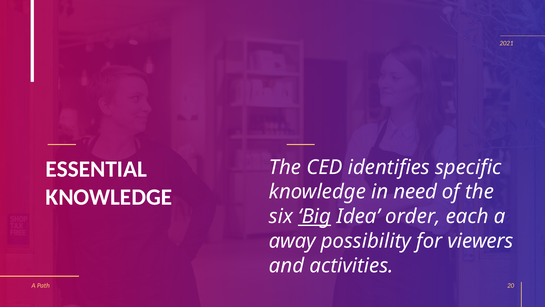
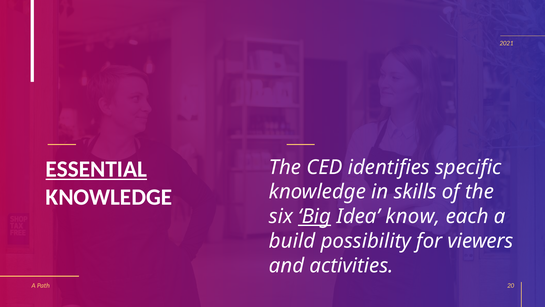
ESSENTIAL underline: none -> present
need: need -> skills
order: order -> know
away: away -> build
